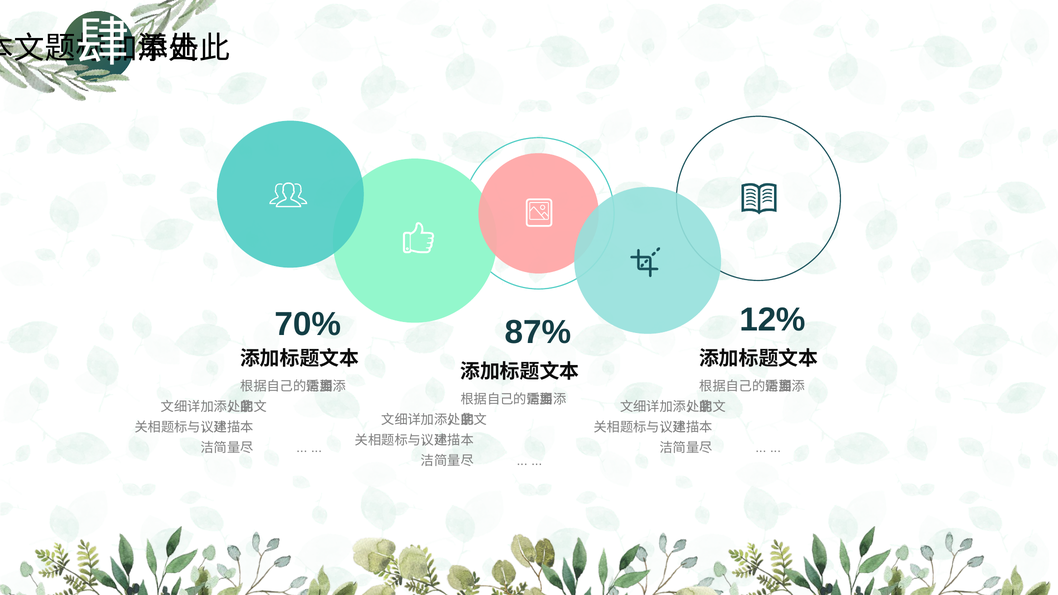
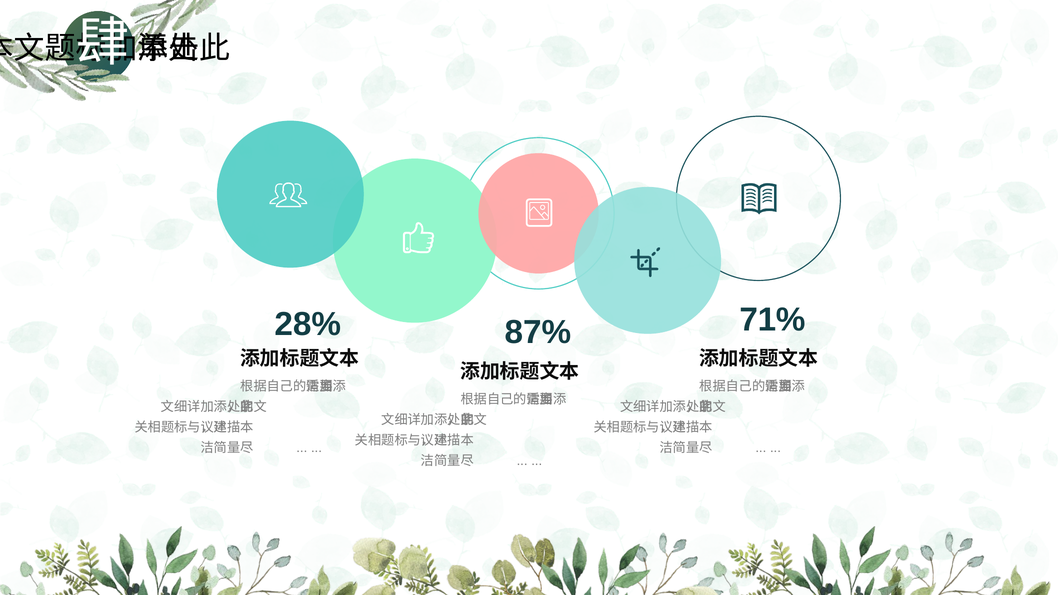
70%: 70% -> 28%
12%: 12% -> 71%
